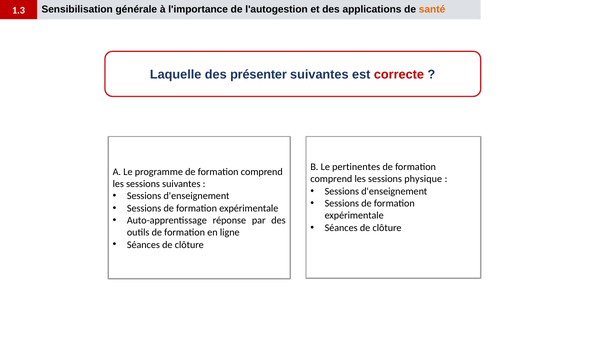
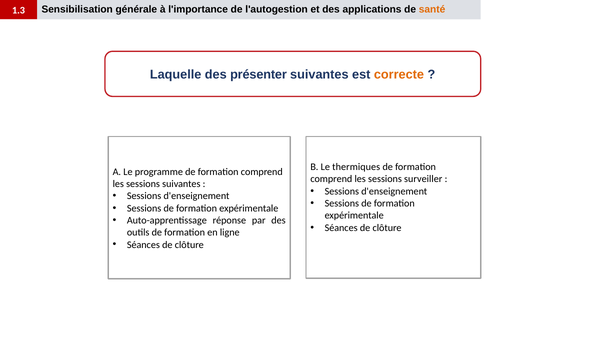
correcte colour: red -> orange
pertinentes: pertinentes -> thermiques
physique: physique -> surveiller
